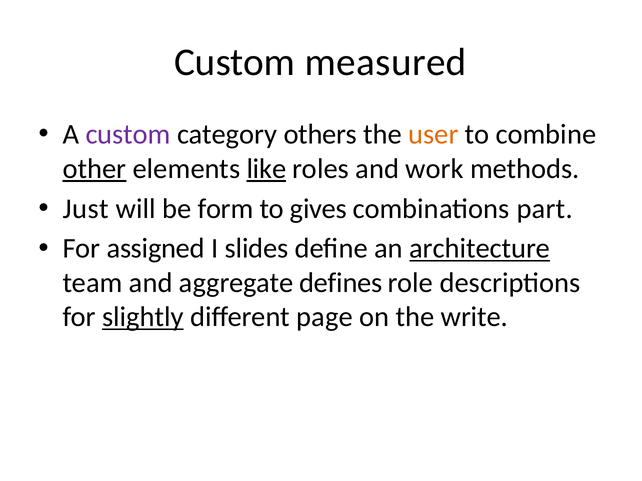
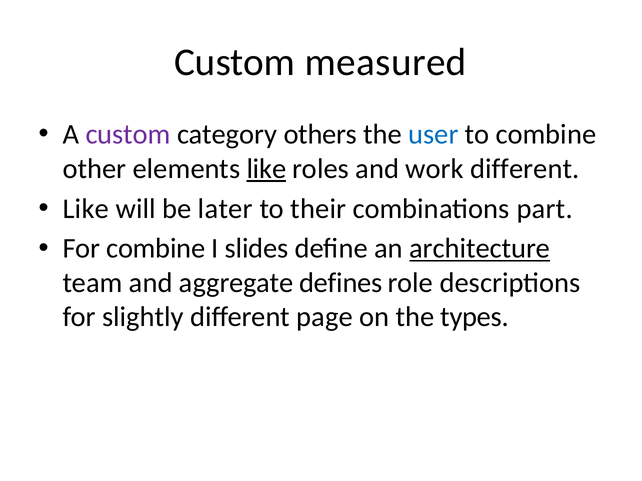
user colour: orange -> blue
other underline: present -> none
work methods: methods -> different
Just at (86, 209): Just -> Like
form: form -> later
gives: gives -> their
For assigned: assigned -> combine
slightly underline: present -> none
write: write -> types
